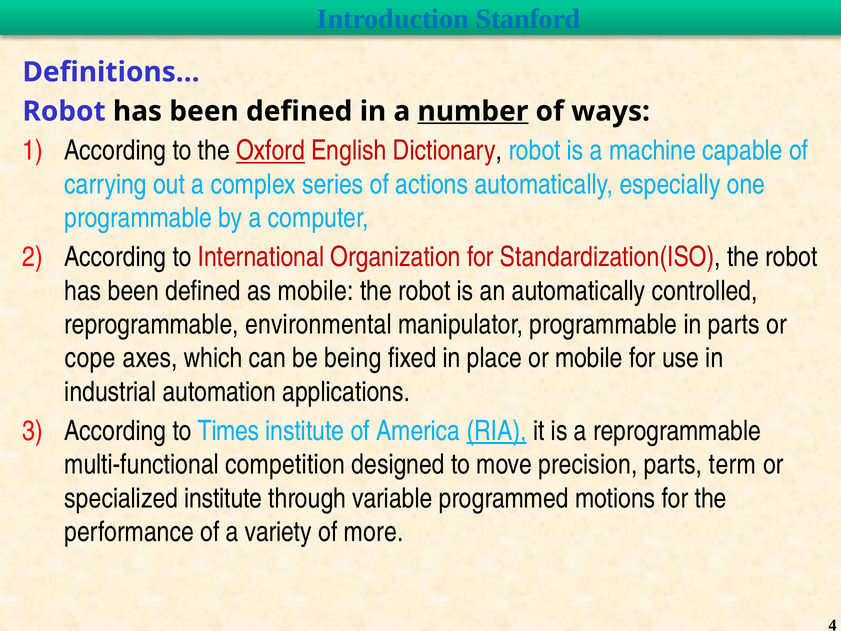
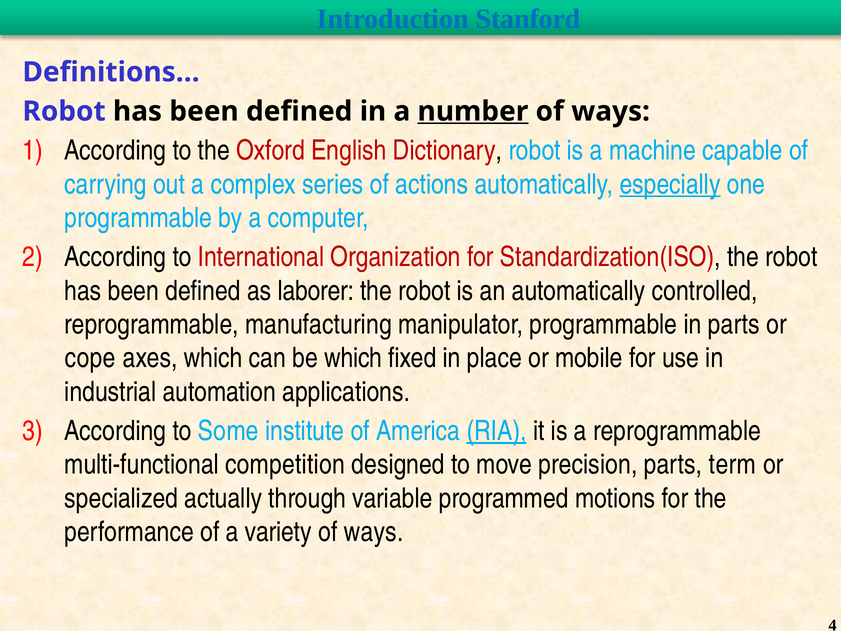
Oxford underline: present -> none
especially underline: none -> present
as mobile: mobile -> laborer
environmental: environmental -> manufacturing
be being: being -> which
Times: Times -> Some
specialized institute: institute -> actually
variety of more: more -> ways
